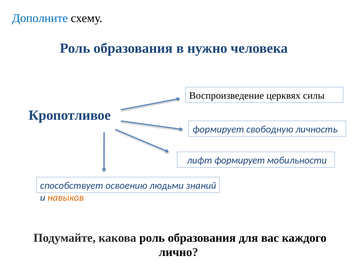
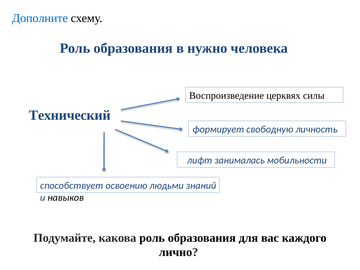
Кропотливое: Кропотливое -> Технический
лифт формирует: формирует -> занималась
навыков colour: orange -> black
